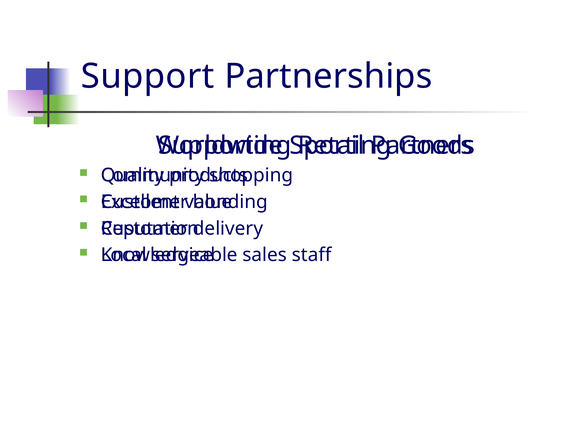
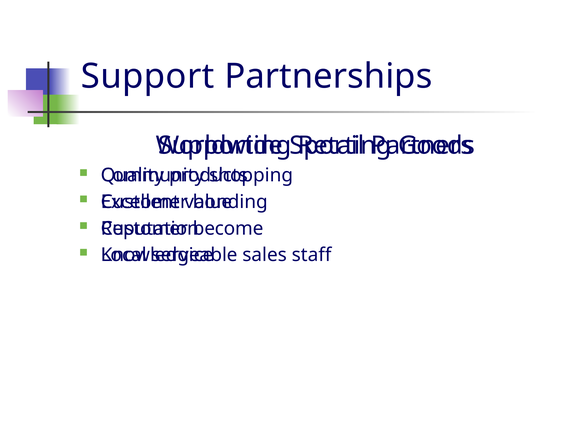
delivery: delivery -> become
